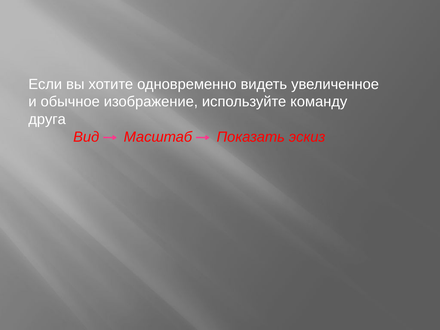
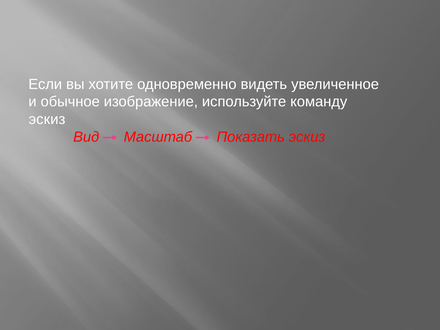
друга at (47, 119): друга -> эскиз
